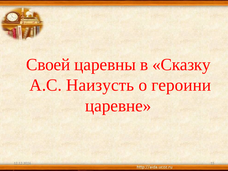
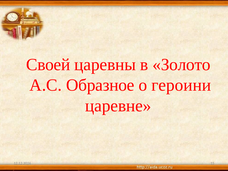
Сказку: Сказку -> Золото
Наизусть: Наизусть -> Образное
